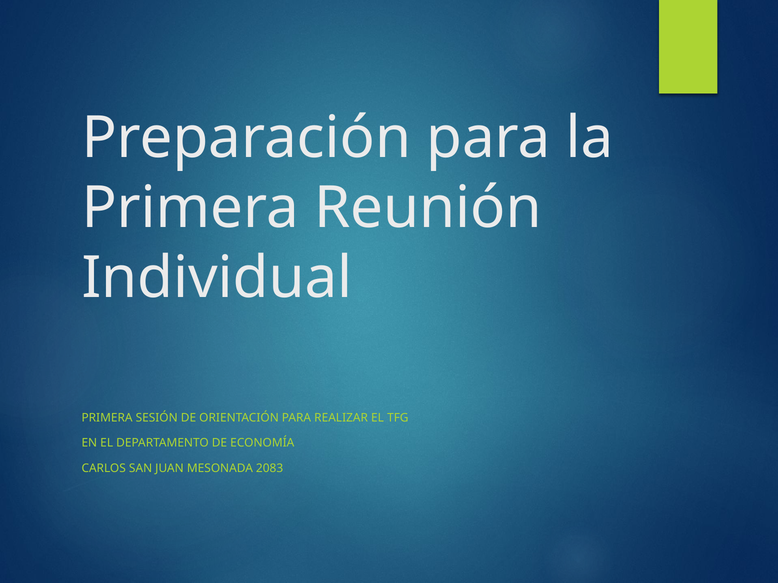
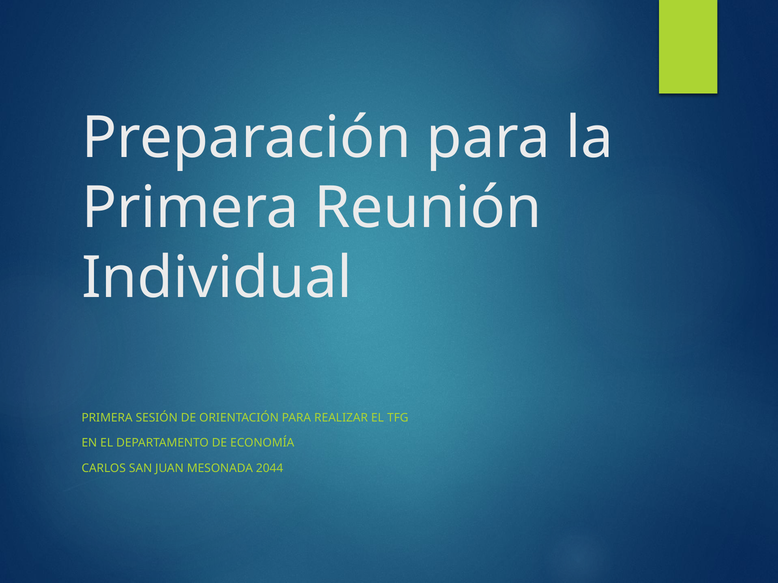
2083: 2083 -> 2044
